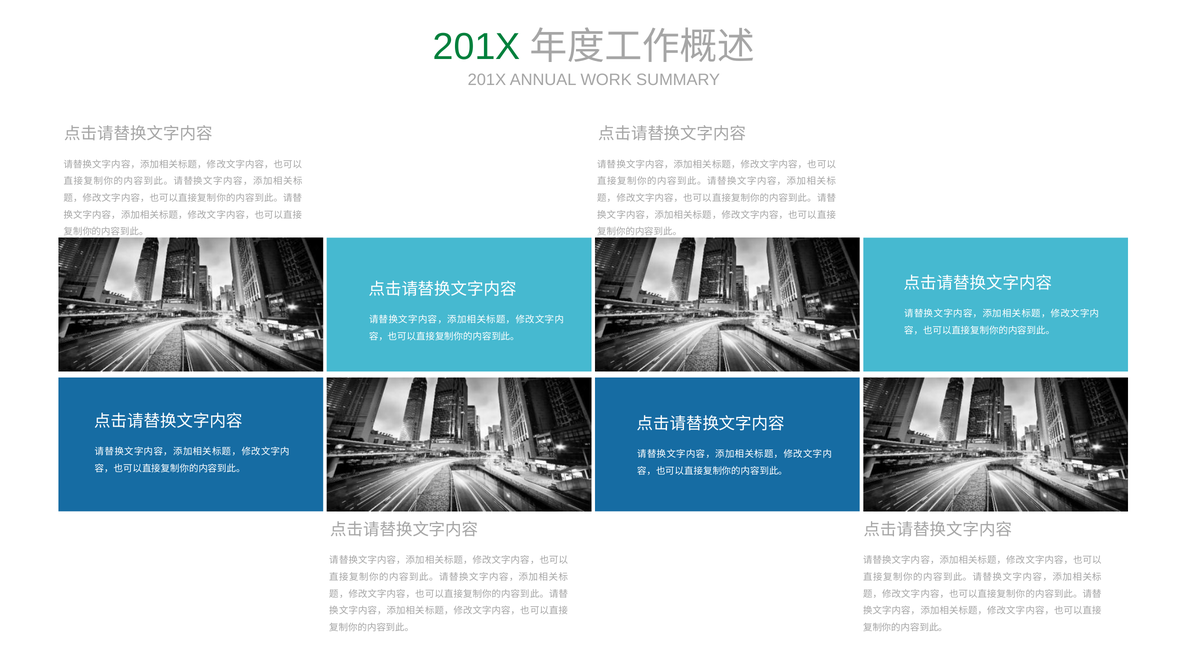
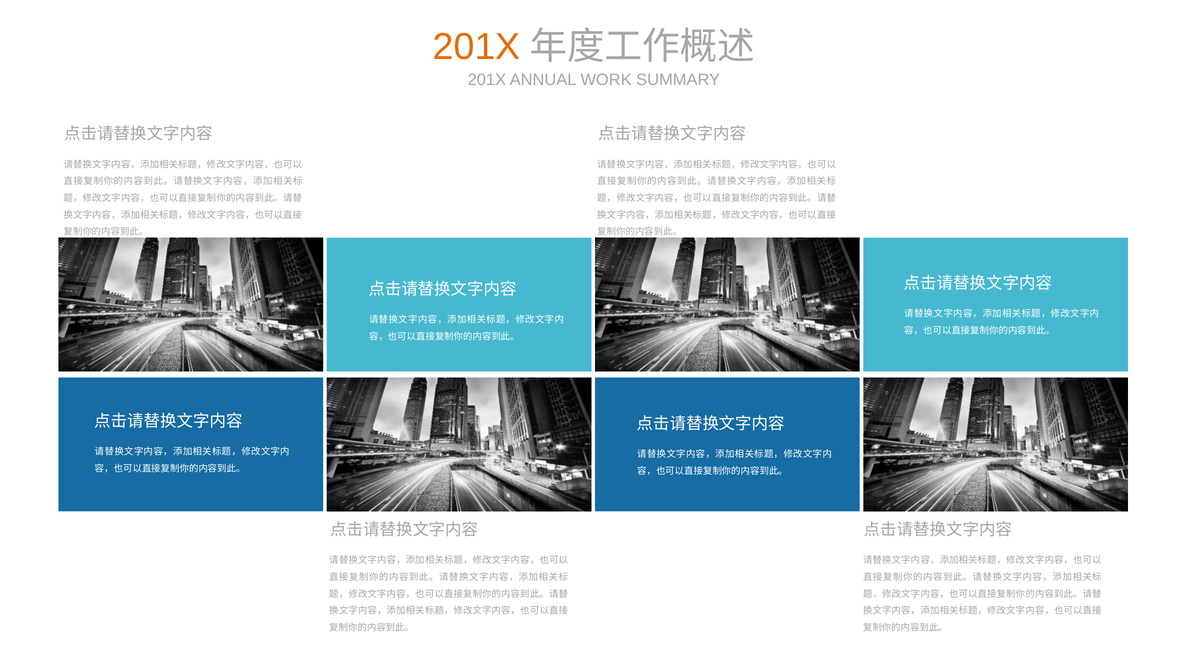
201X at (477, 47) colour: green -> orange
